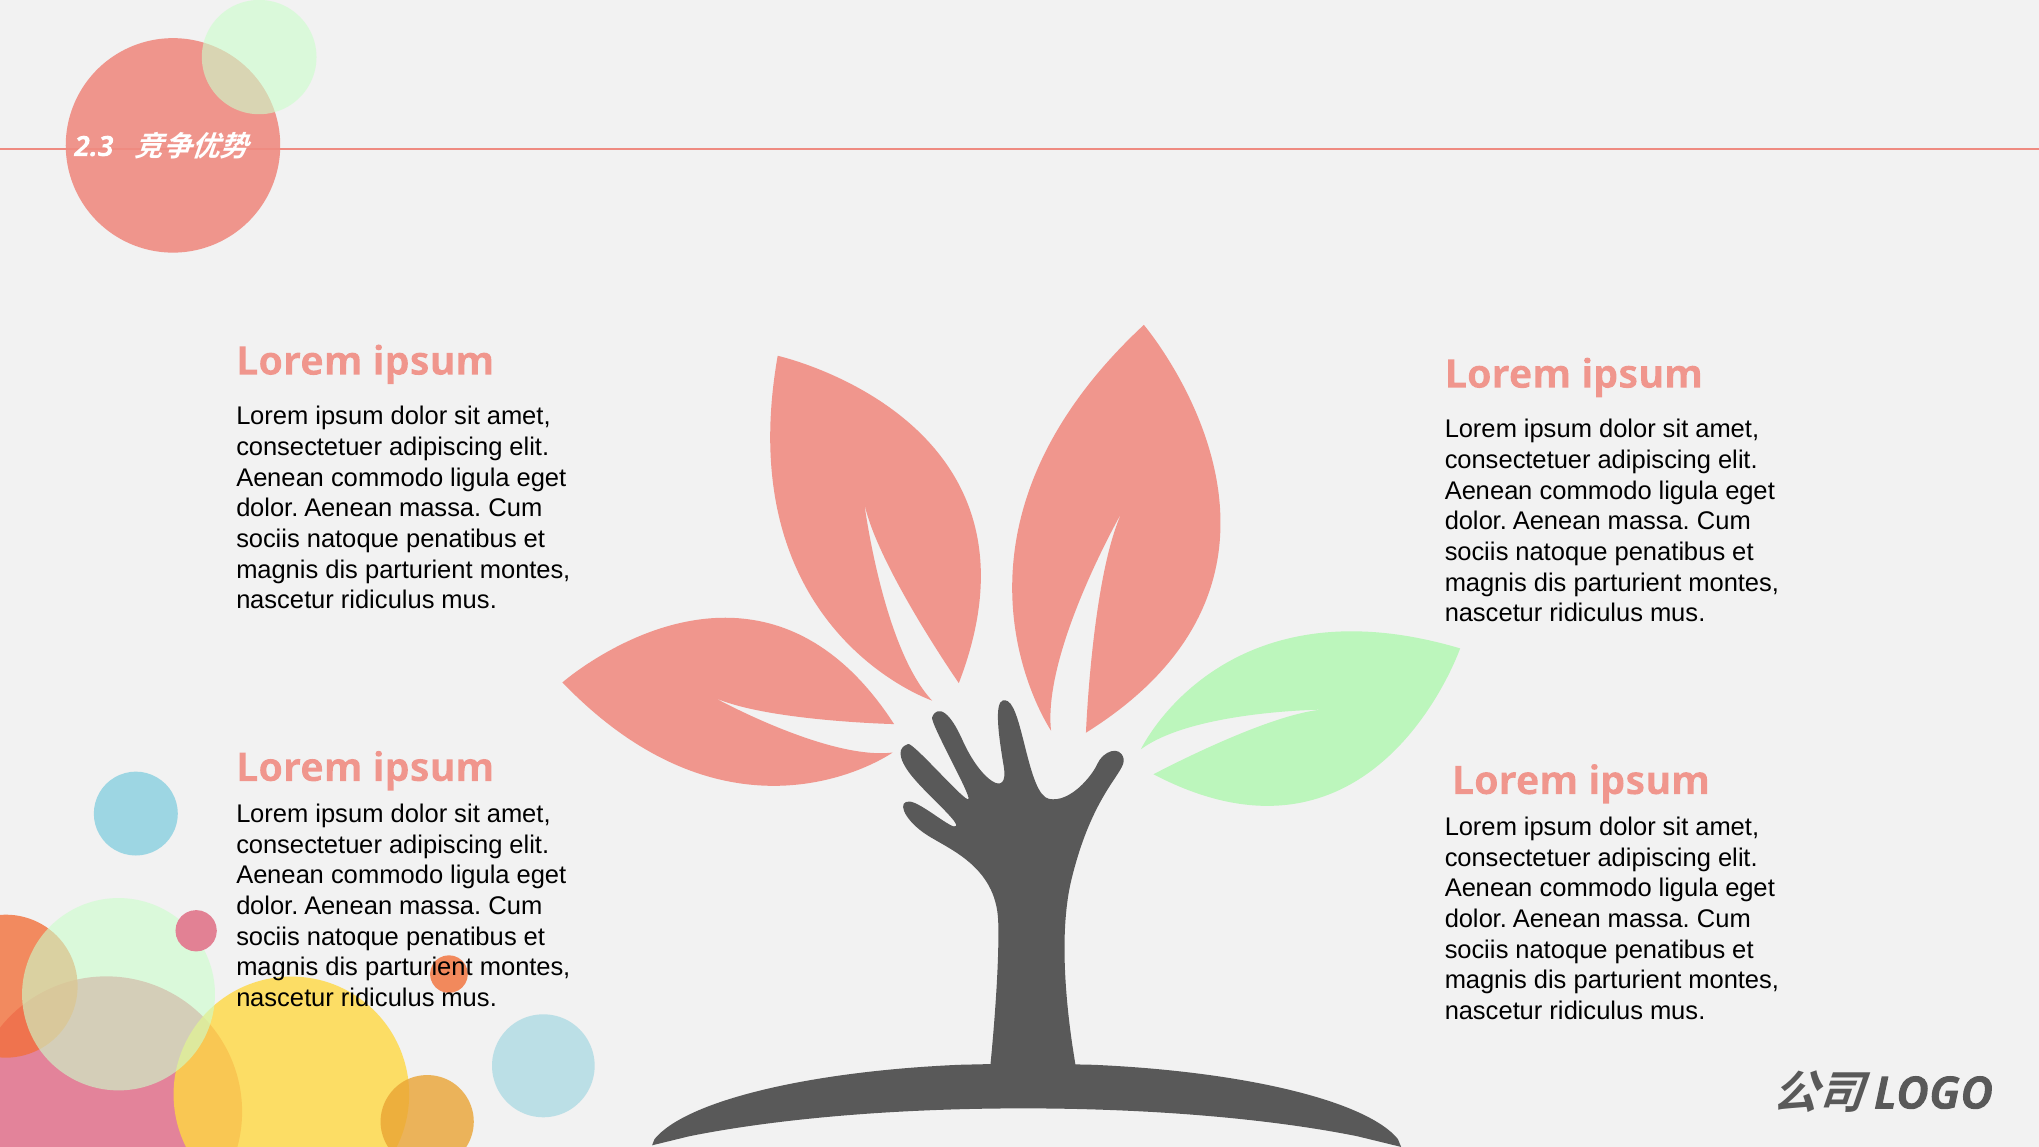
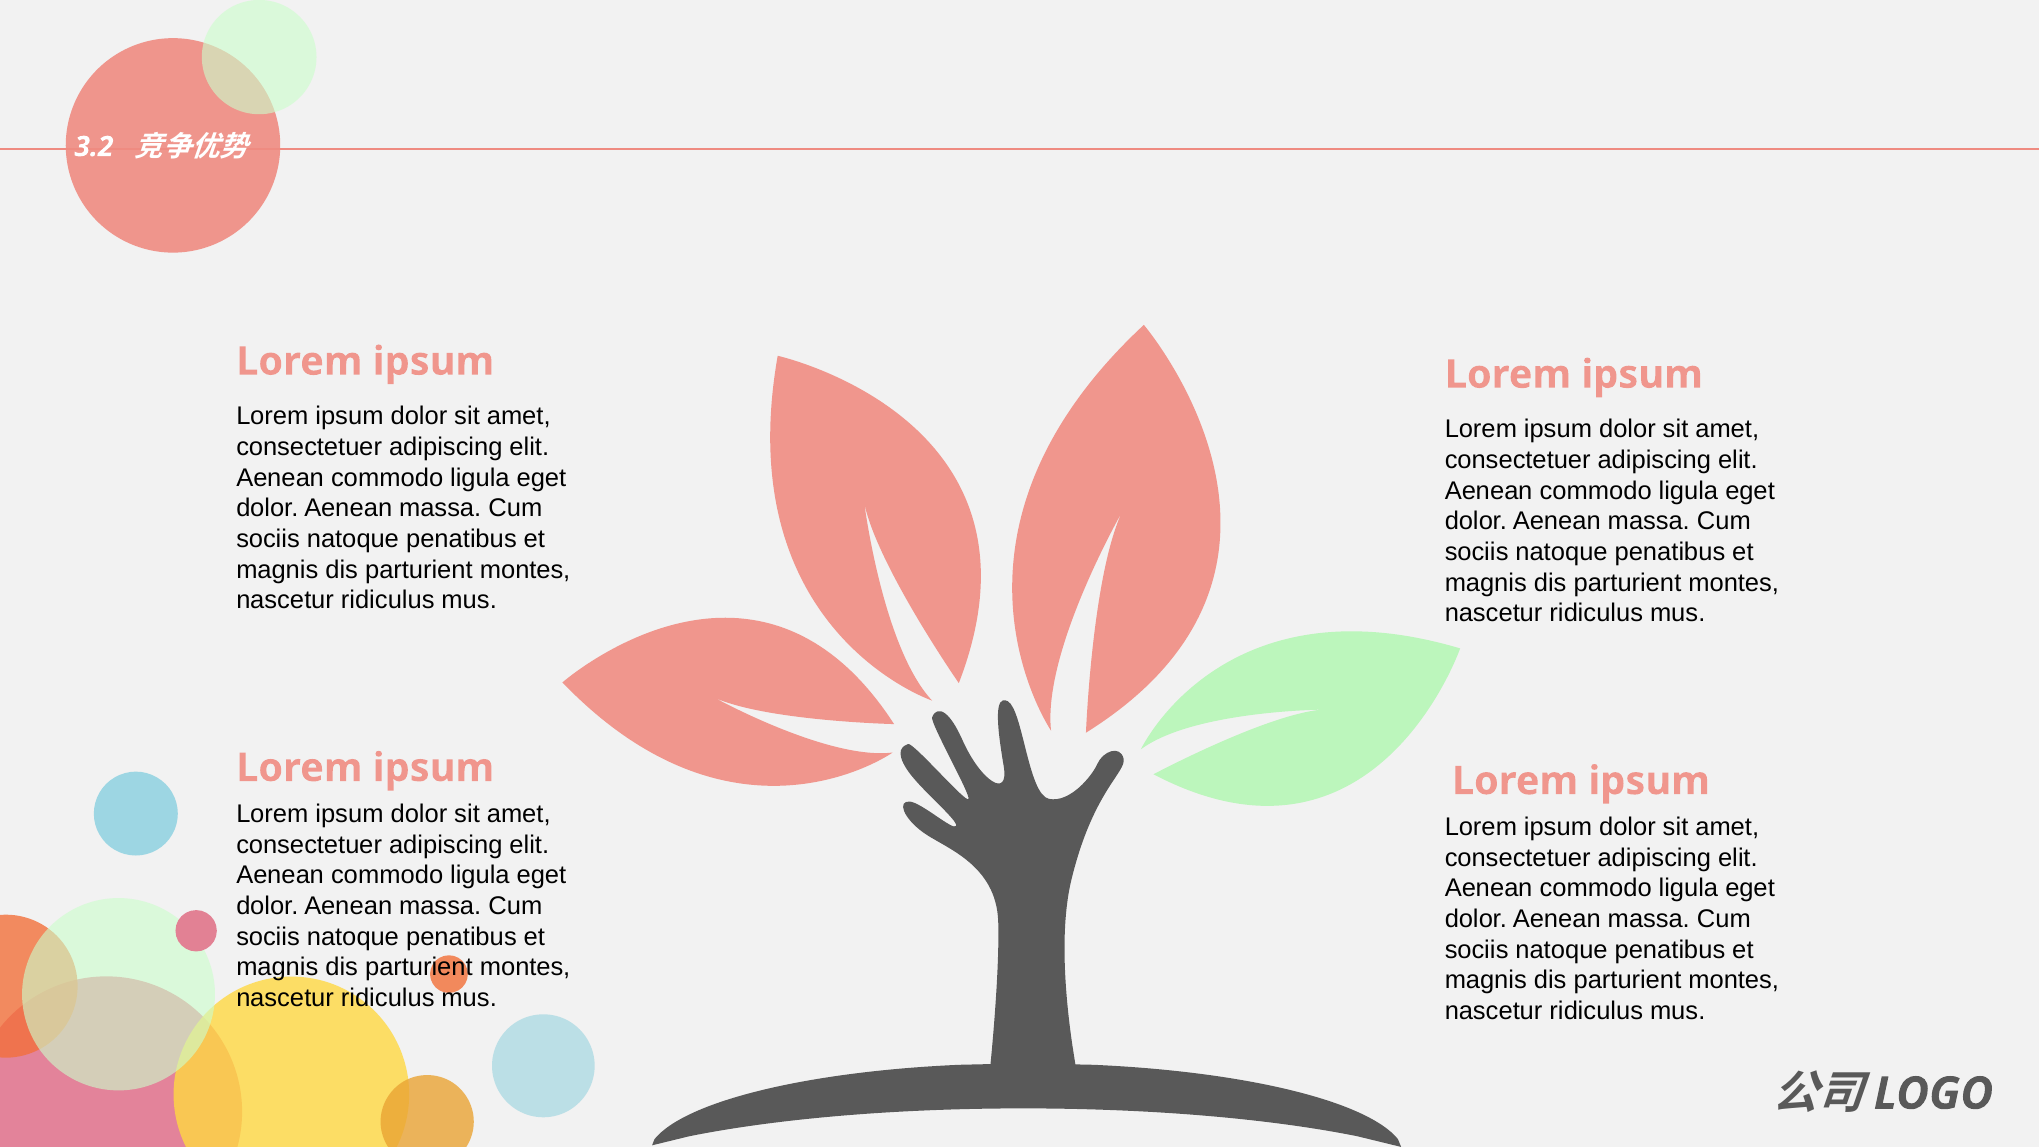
2.3: 2.3 -> 3.2
